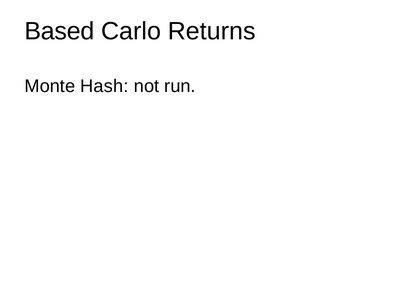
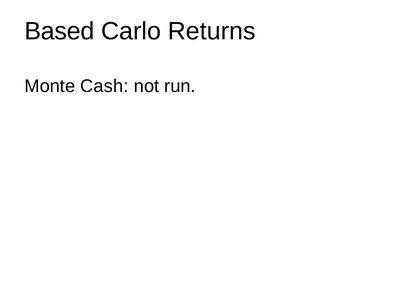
Hash: Hash -> Cash
